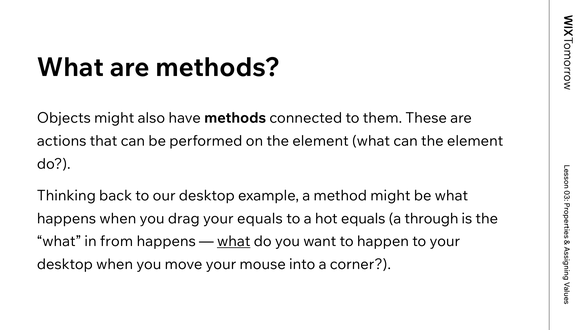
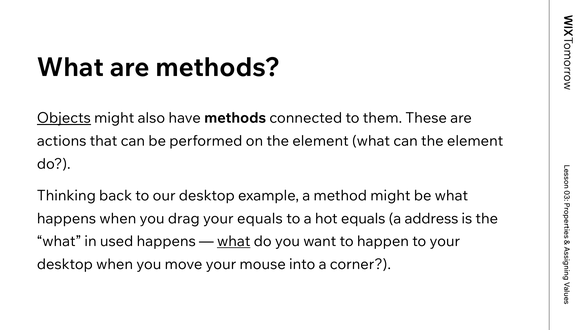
Objects underline: none -> present
through: through -> address
from: from -> used
